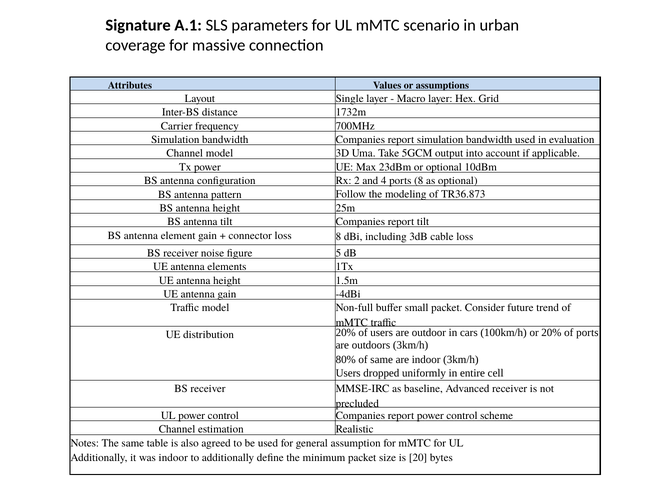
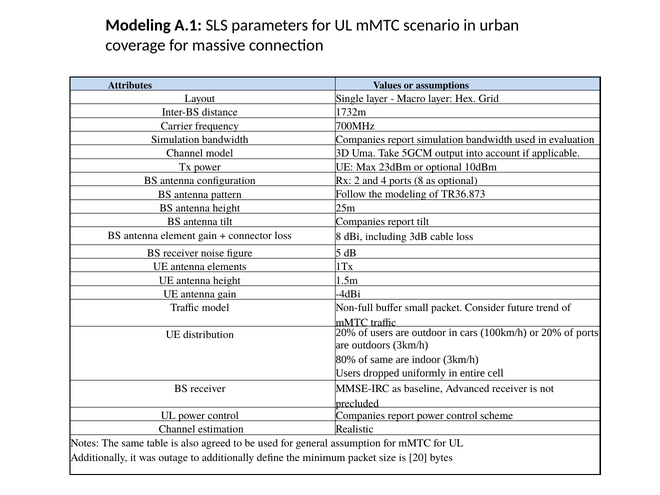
Signature at (138, 25): Signature -> Modeling
was indoor: indoor -> outage
